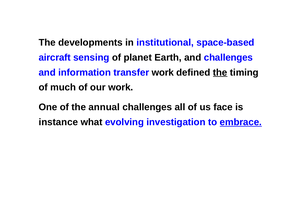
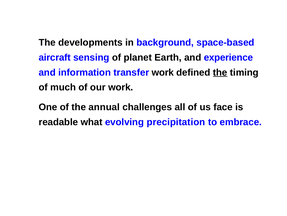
institutional: institutional -> background
and challenges: challenges -> experience
instance: instance -> readable
investigation: investigation -> precipitation
embrace underline: present -> none
